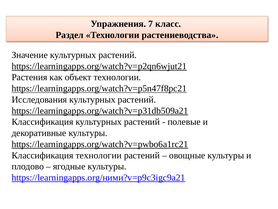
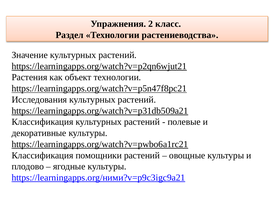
7: 7 -> 2
Классификация технологии: технологии -> помощники
